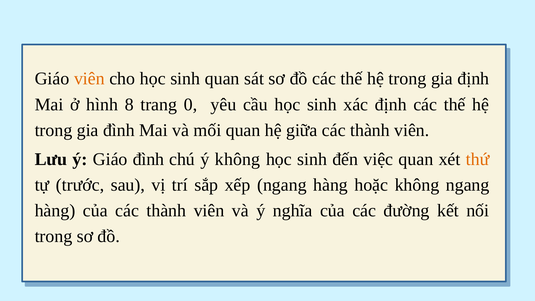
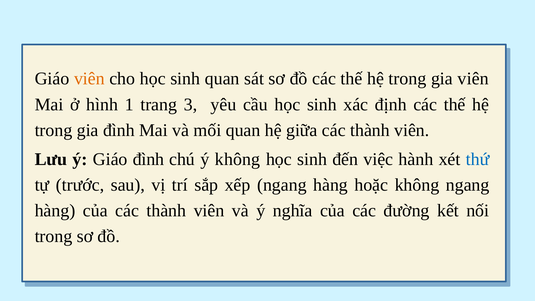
gia định: định -> viên
8: 8 -> 1
0: 0 -> 3
việc quan: quan -> hành
thứ colour: orange -> blue
